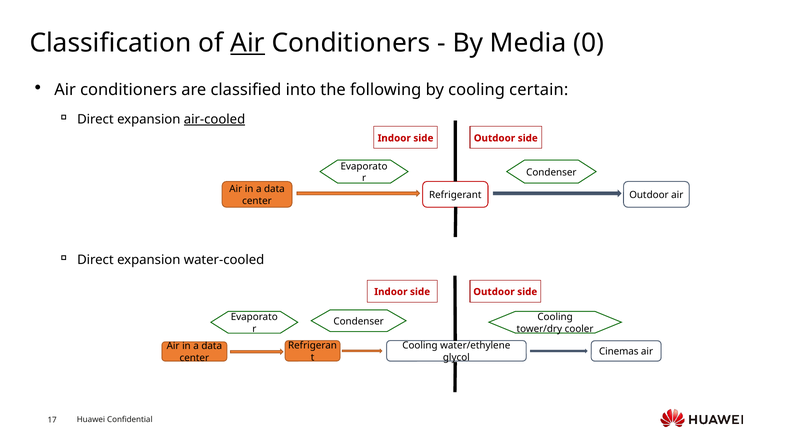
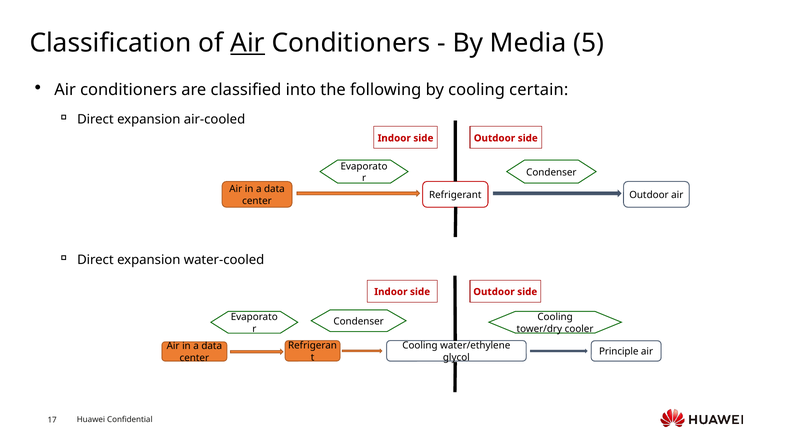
0: 0 -> 5
air-cooled underline: present -> none
Cinemas: Cinemas -> Principle
